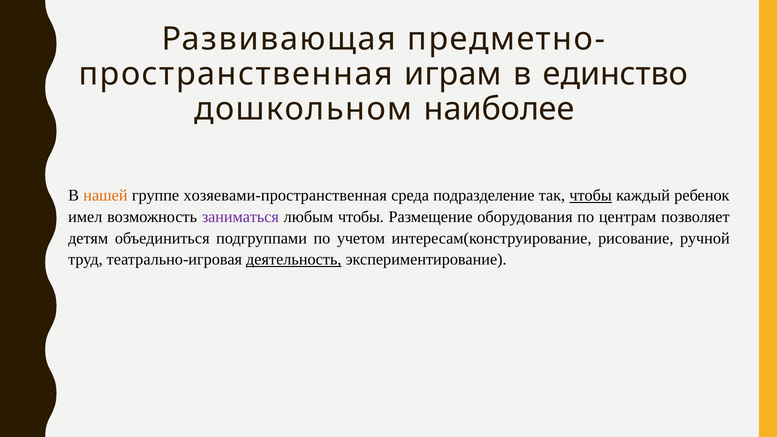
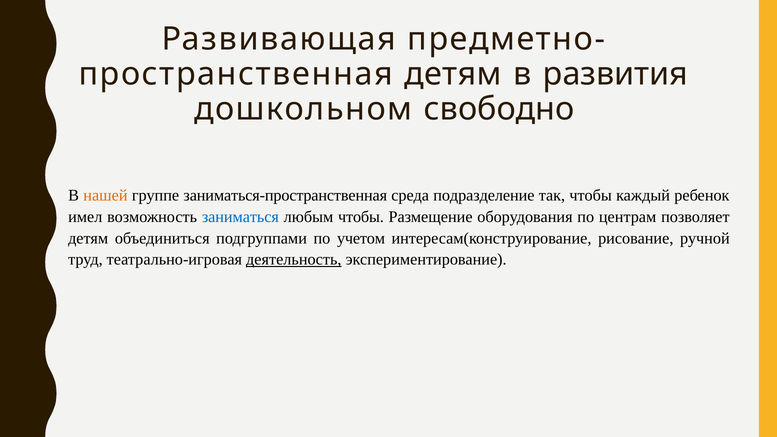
играм at (453, 74): играм -> детям
единство: единство -> развития
наиболее: наиболее -> свободно
хозяевами-пространственная: хозяевами-пространственная -> заниматься-пространственная
чтобы at (591, 195) underline: present -> none
заниматься colour: purple -> blue
